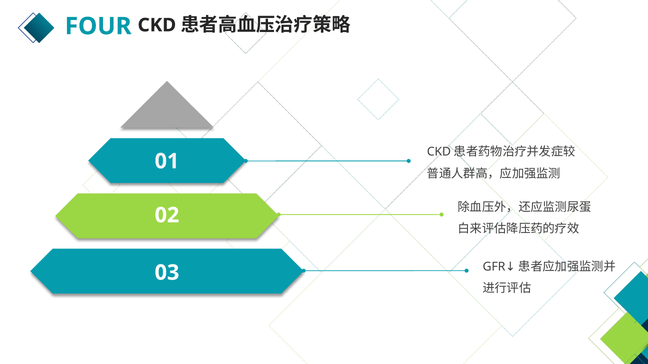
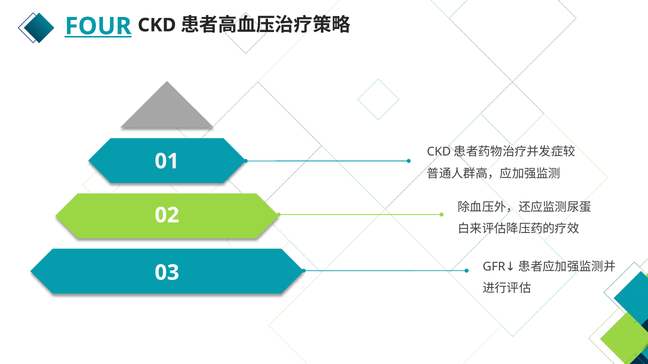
FOUR underline: none -> present
